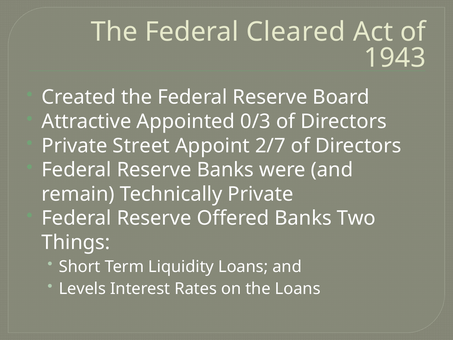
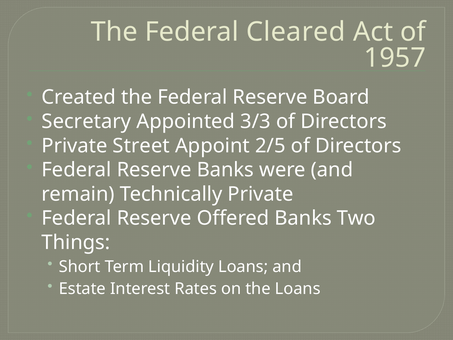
1943: 1943 -> 1957
Attractive: Attractive -> Secretary
0/3: 0/3 -> 3/3
2/7: 2/7 -> 2/5
Levels: Levels -> Estate
